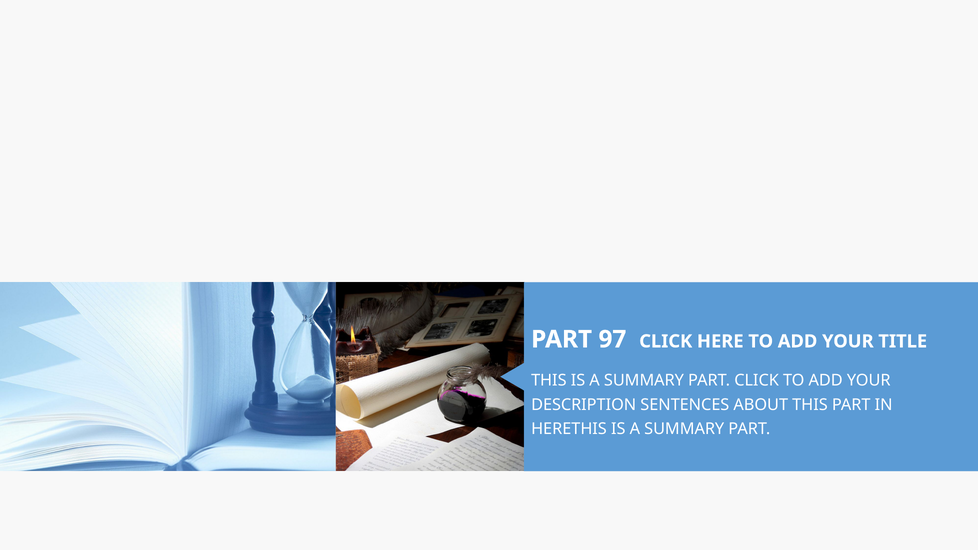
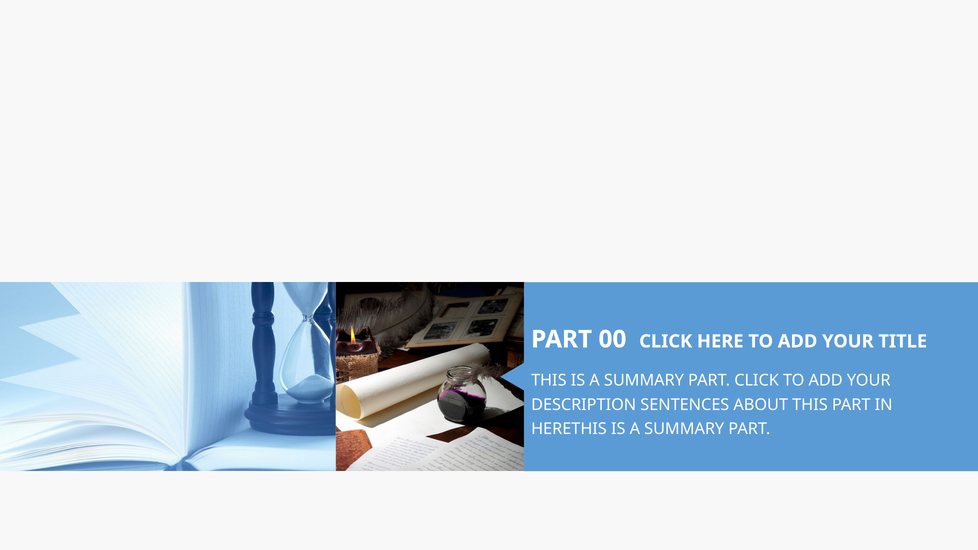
97: 97 -> 00
